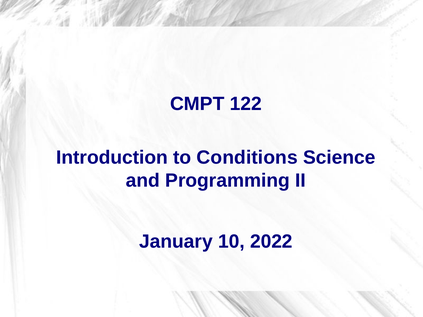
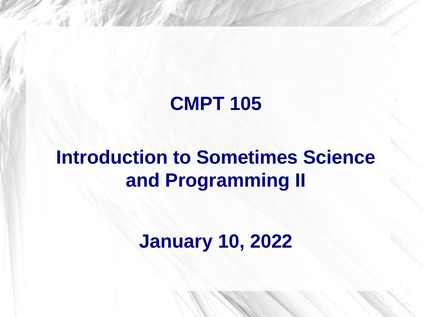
122: 122 -> 105
Conditions: Conditions -> Sometimes
